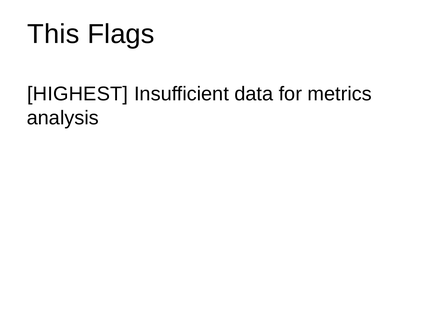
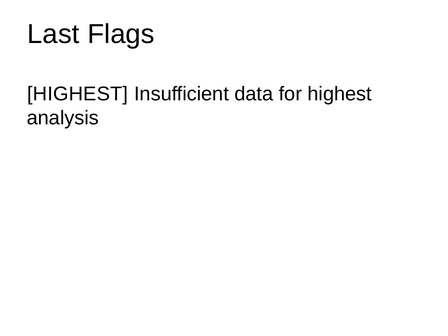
This: This -> Last
for metrics: metrics -> highest
